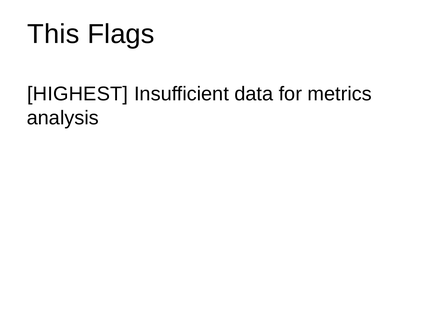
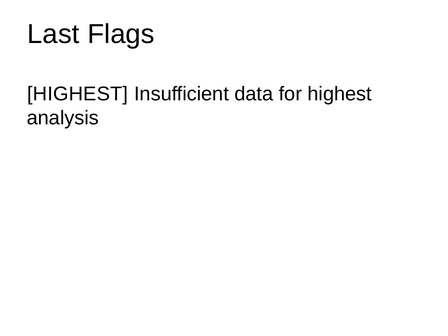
This: This -> Last
for metrics: metrics -> highest
